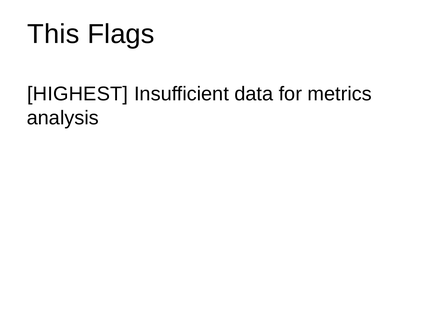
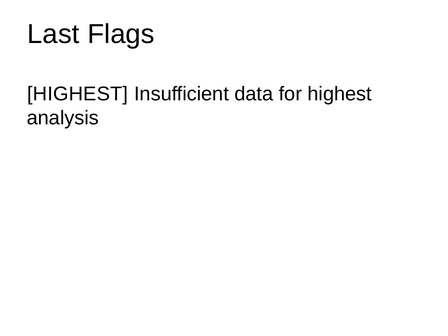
This: This -> Last
for metrics: metrics -> highest
